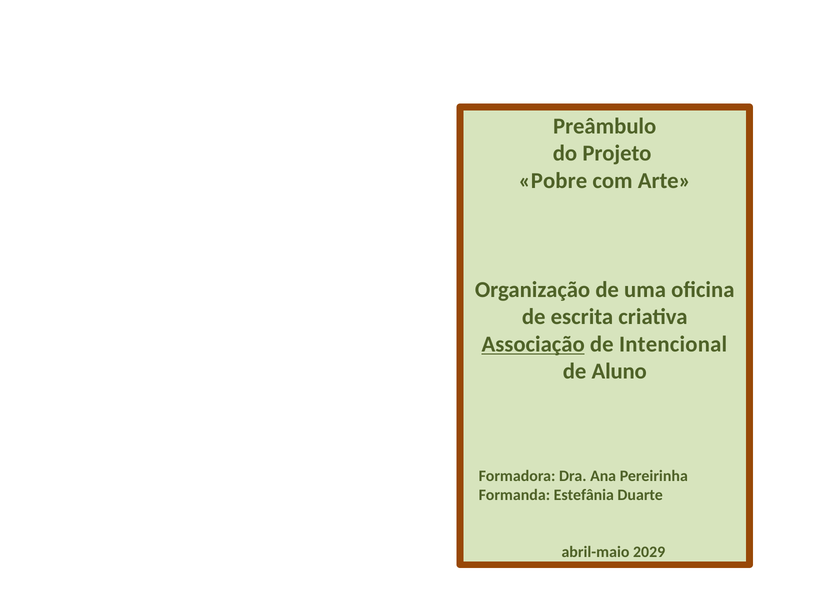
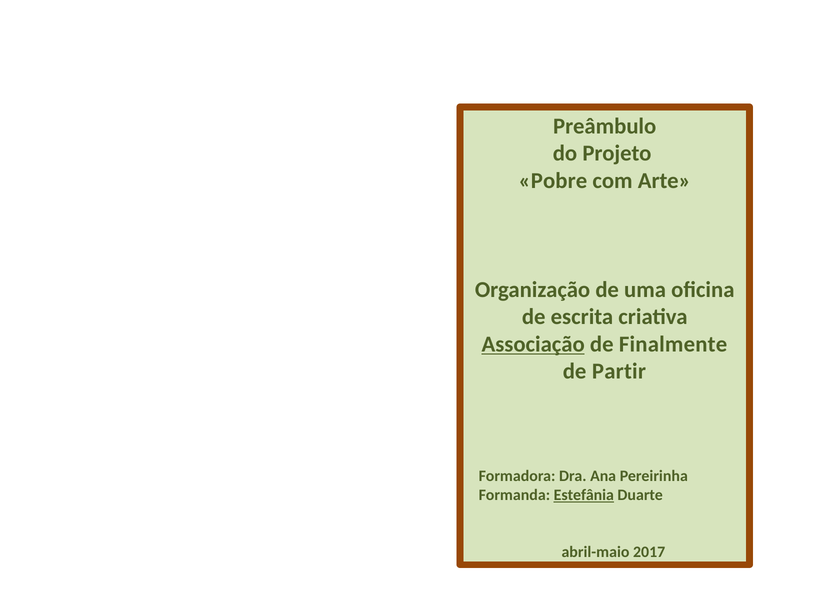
Intencional: Intencional -> Finalmente
Aluno: Aluno -> Partir
Estefânia underline: none -> present
2029: 2029 -> 2017
